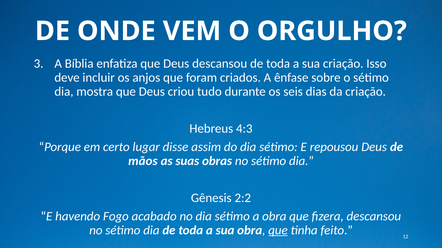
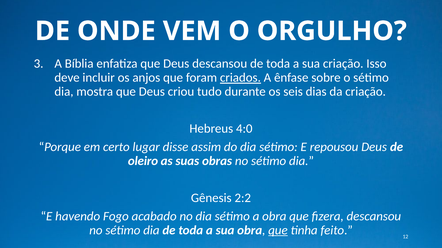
criados underline: none -> present
4:3: 4:3 -> 4:0
mãos: mãos -> oleiro
